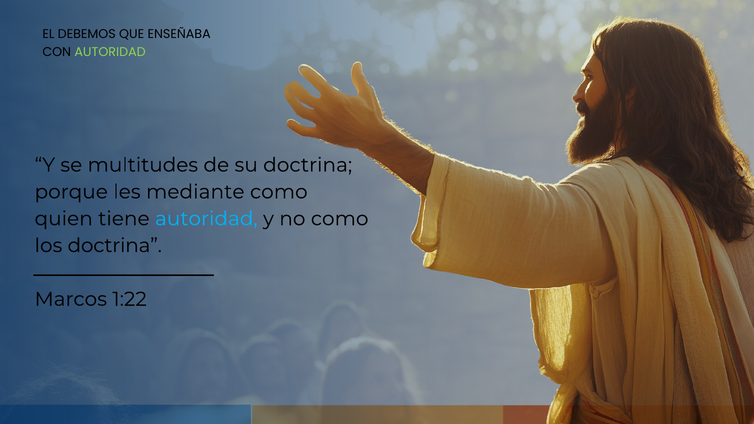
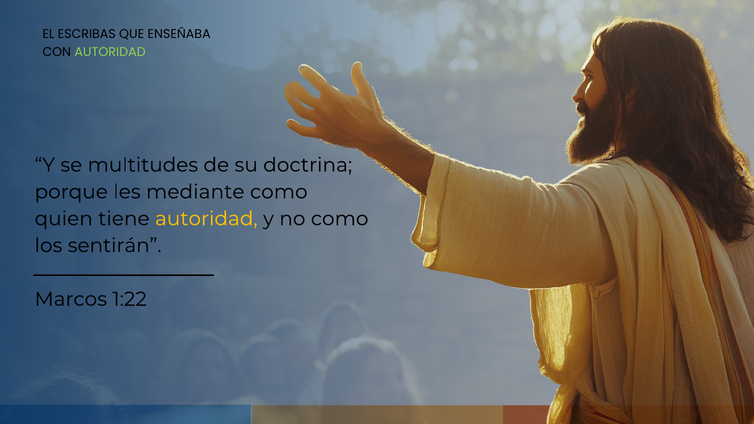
DEBEMOS: DEBEMOS -> ESCRIBAS
autoridad at (206, 219) colour: light blue -> yellow
los doctrina: doctrina -> sentirán
